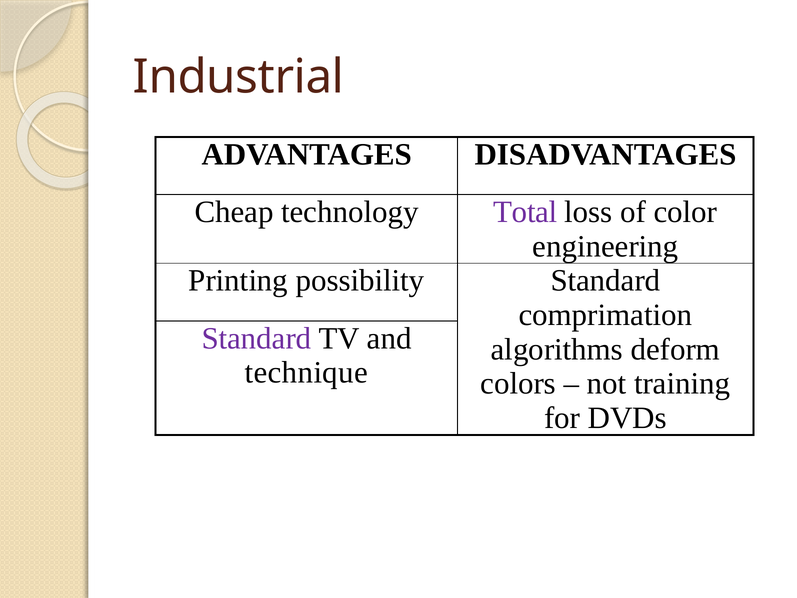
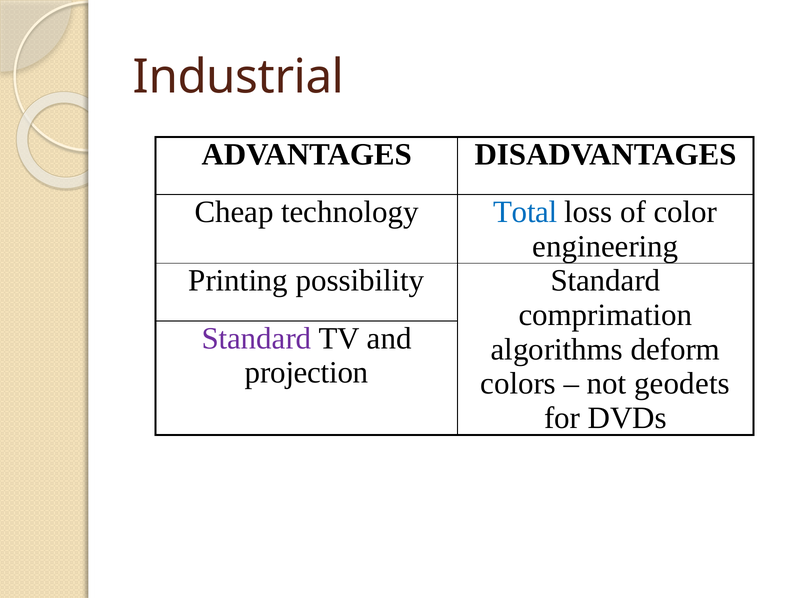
Total colour: purple -> blue
technique: technique -> projection
training: training -> geodets
